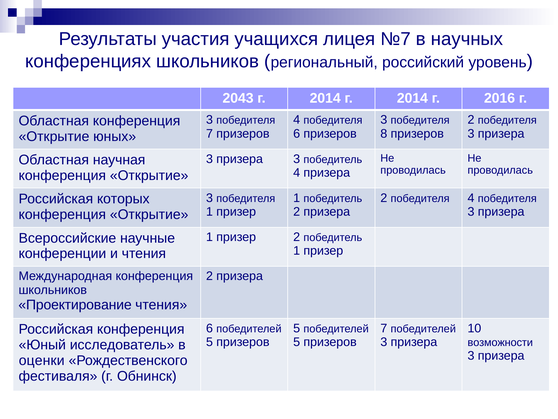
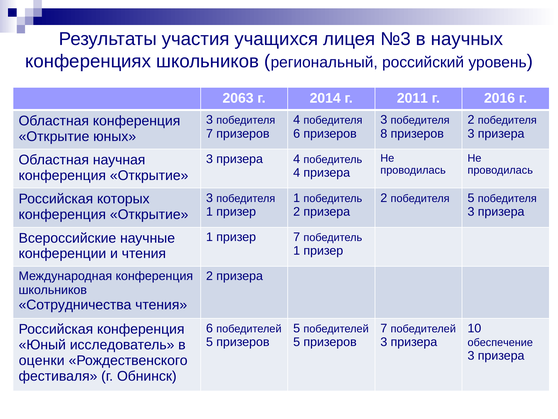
№7: №7 -> №3
2043: 2043 -> 2063
2014 г 2014: 2014 -> 2011
призера 3: 3 -> 4
победителя 4: 4 -> 5
призер 2: 2 -> 7
Проектирование: Проектирование -> Сотрудничества
возможности: возможности -> обеспечение
